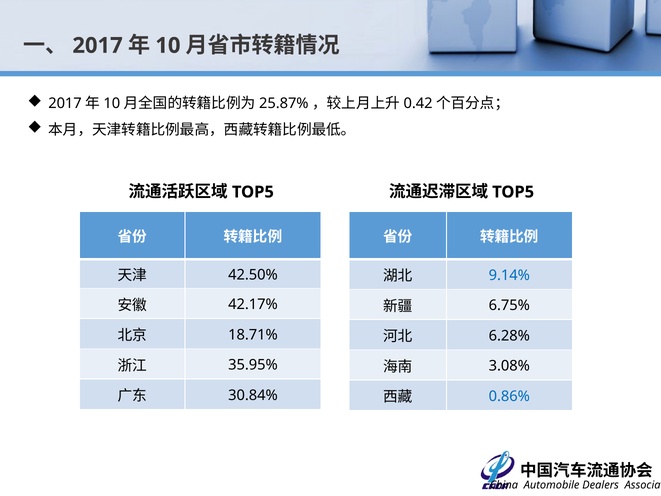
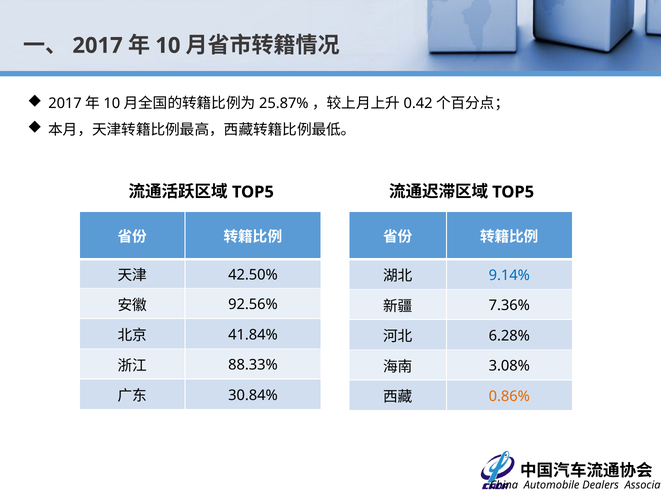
42.17%: 42.17% -> 92.56%
6.75%: 6.75% -> 7.36%
18.71%: 18.71% -> 41.84%
35.95%: 35.95% -> 88.33%
0.86% colour: blue -> orange
